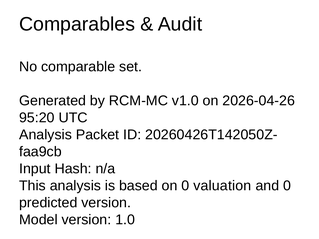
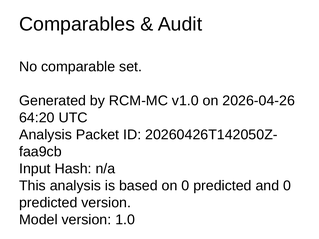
95:20: 95:20 -> 64:20
on 0 valuation: valuation -> predicted
